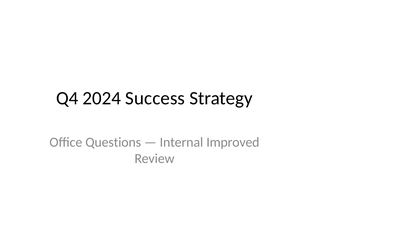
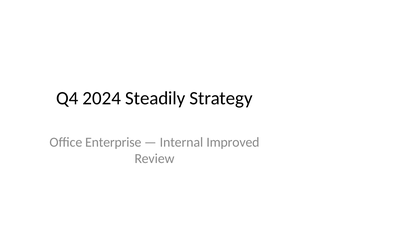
Success: Success -> Steadily
Questions: Questions -> Enterprise
